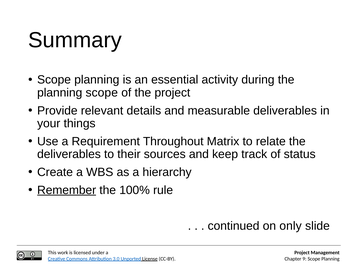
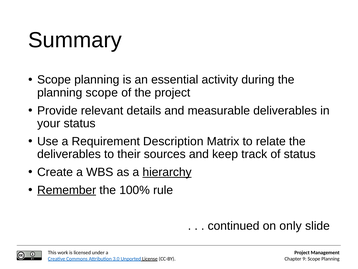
your things: things -> status
Throughout: Throughout -> Description
hierarchy underline: none -> present
